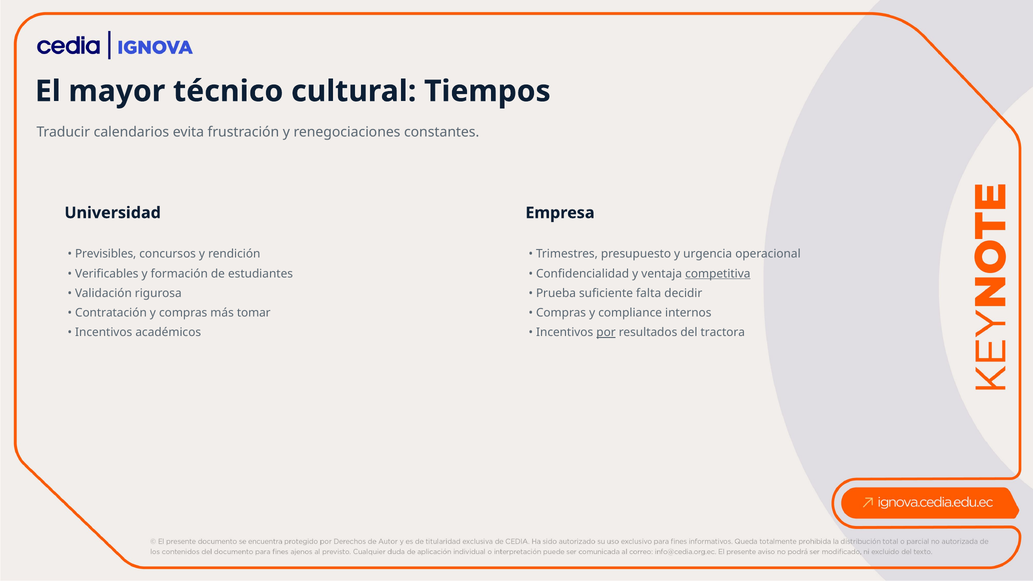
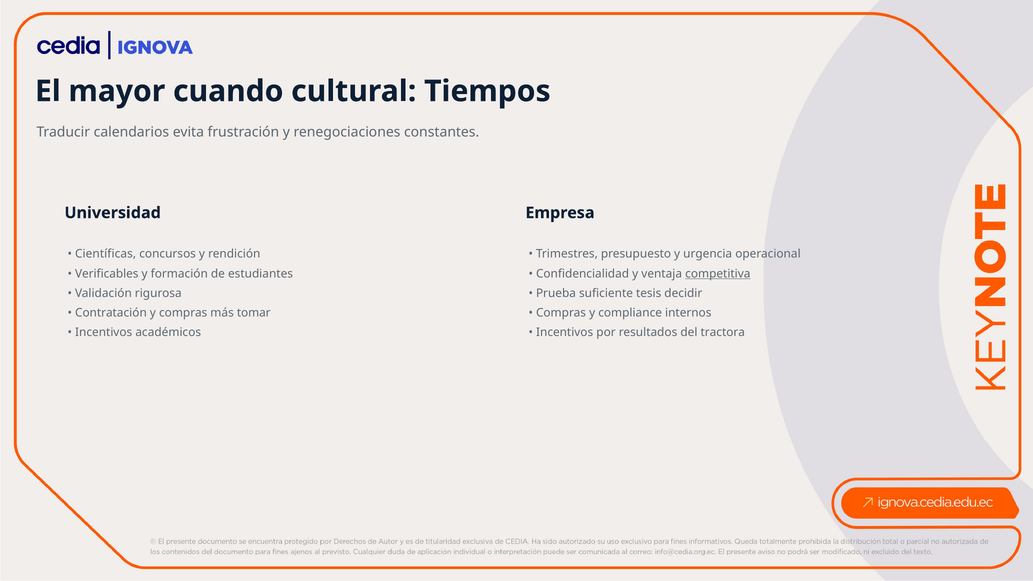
técnico: técnico -> cuando
Previsibles: Previsibles -> Científicas
falta: falta -> tesis
por underline: present -> none
